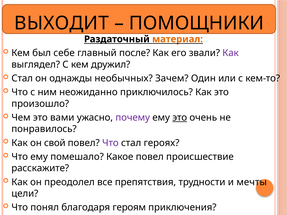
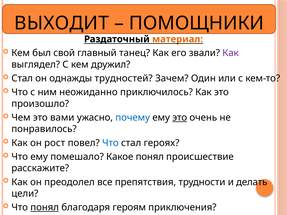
себе: себе -> свой
после: после -> танец
необычных: необычных -> трудностей
почему colour: purple -> blue
свой: свой -> рост
Что at (110, 143) colour: purple -> blue
Какое повел: повел -> понял
мечты: мечты -> делать
понял at (45, 208) underline: none -> present
